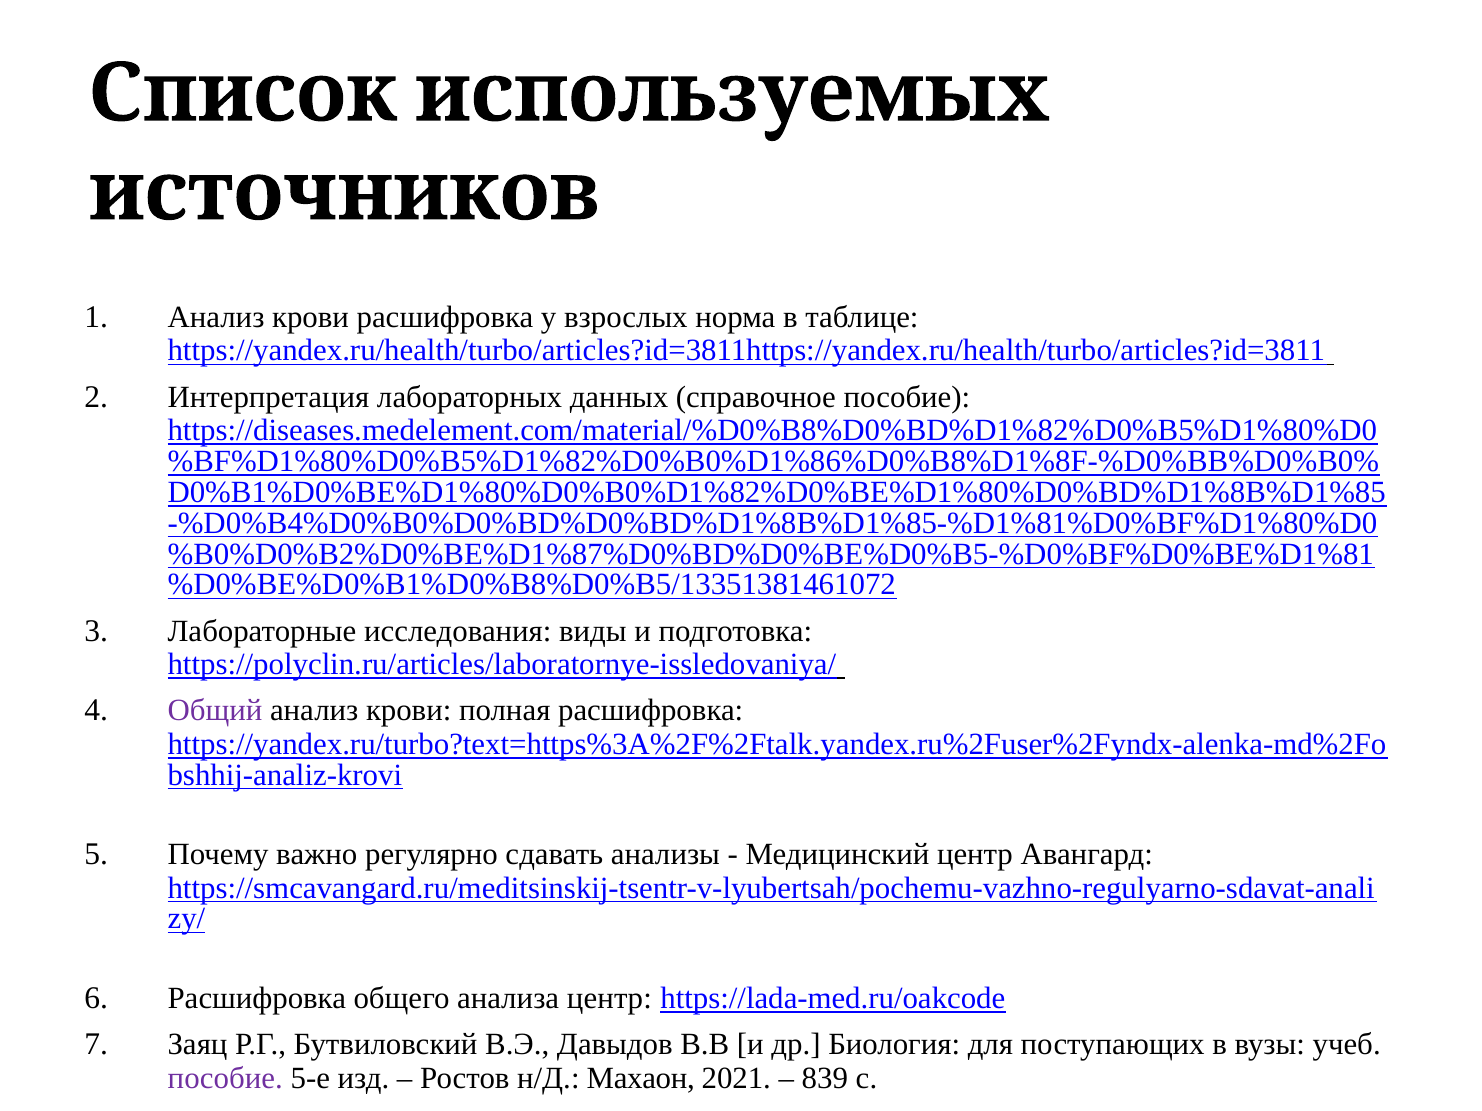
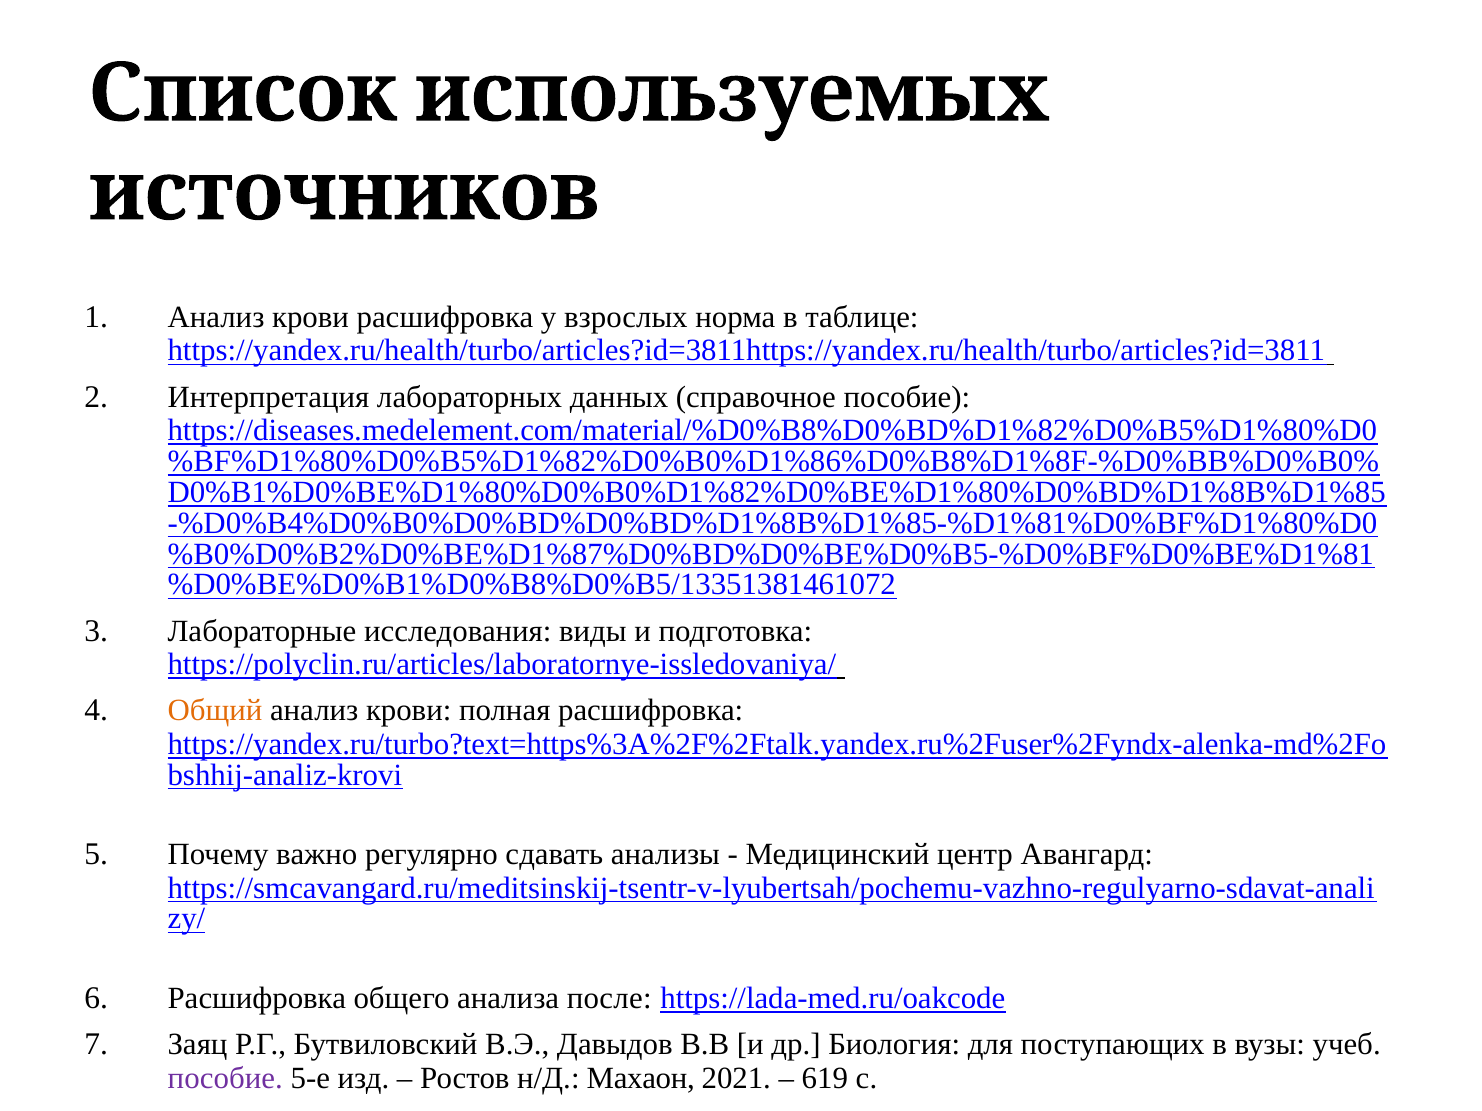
Общий colour: purple -> orange
анализа центр: центр -> после
839: 839 -> 619
